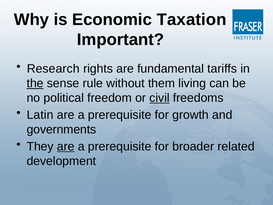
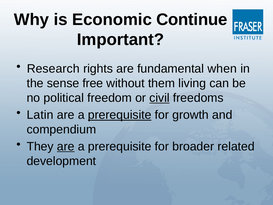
Taxation: Taxation -> Continue
tariffs: tariffs -> when
the underline: present -> none
rule: rule -> free
prerequisite at (120, 115) underline: none -> present
governments: governments -> compendium
